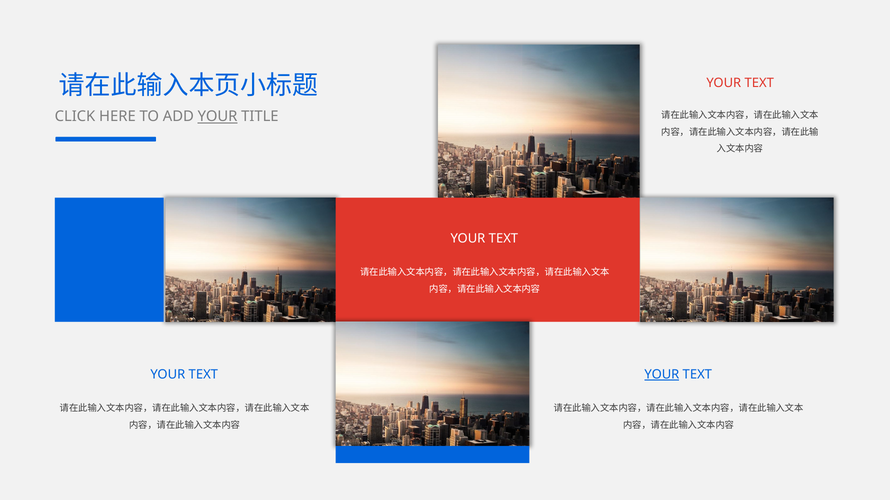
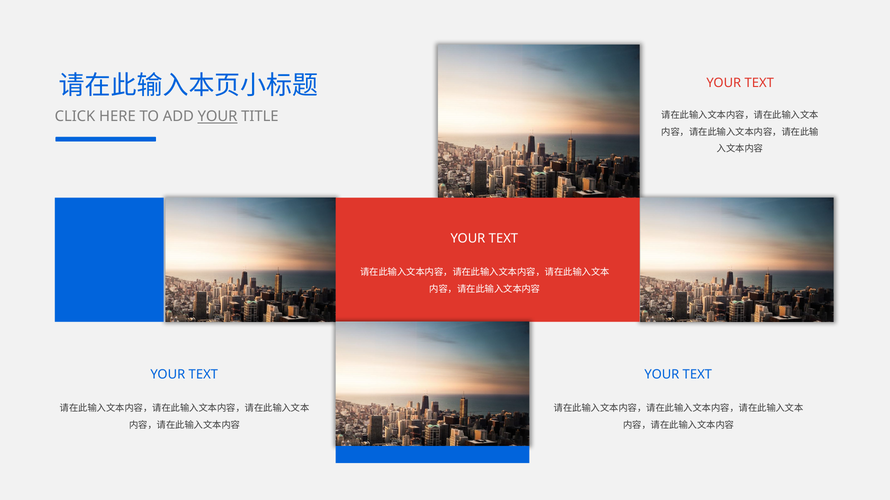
YOUR at (662, 375) underline: present -> none
